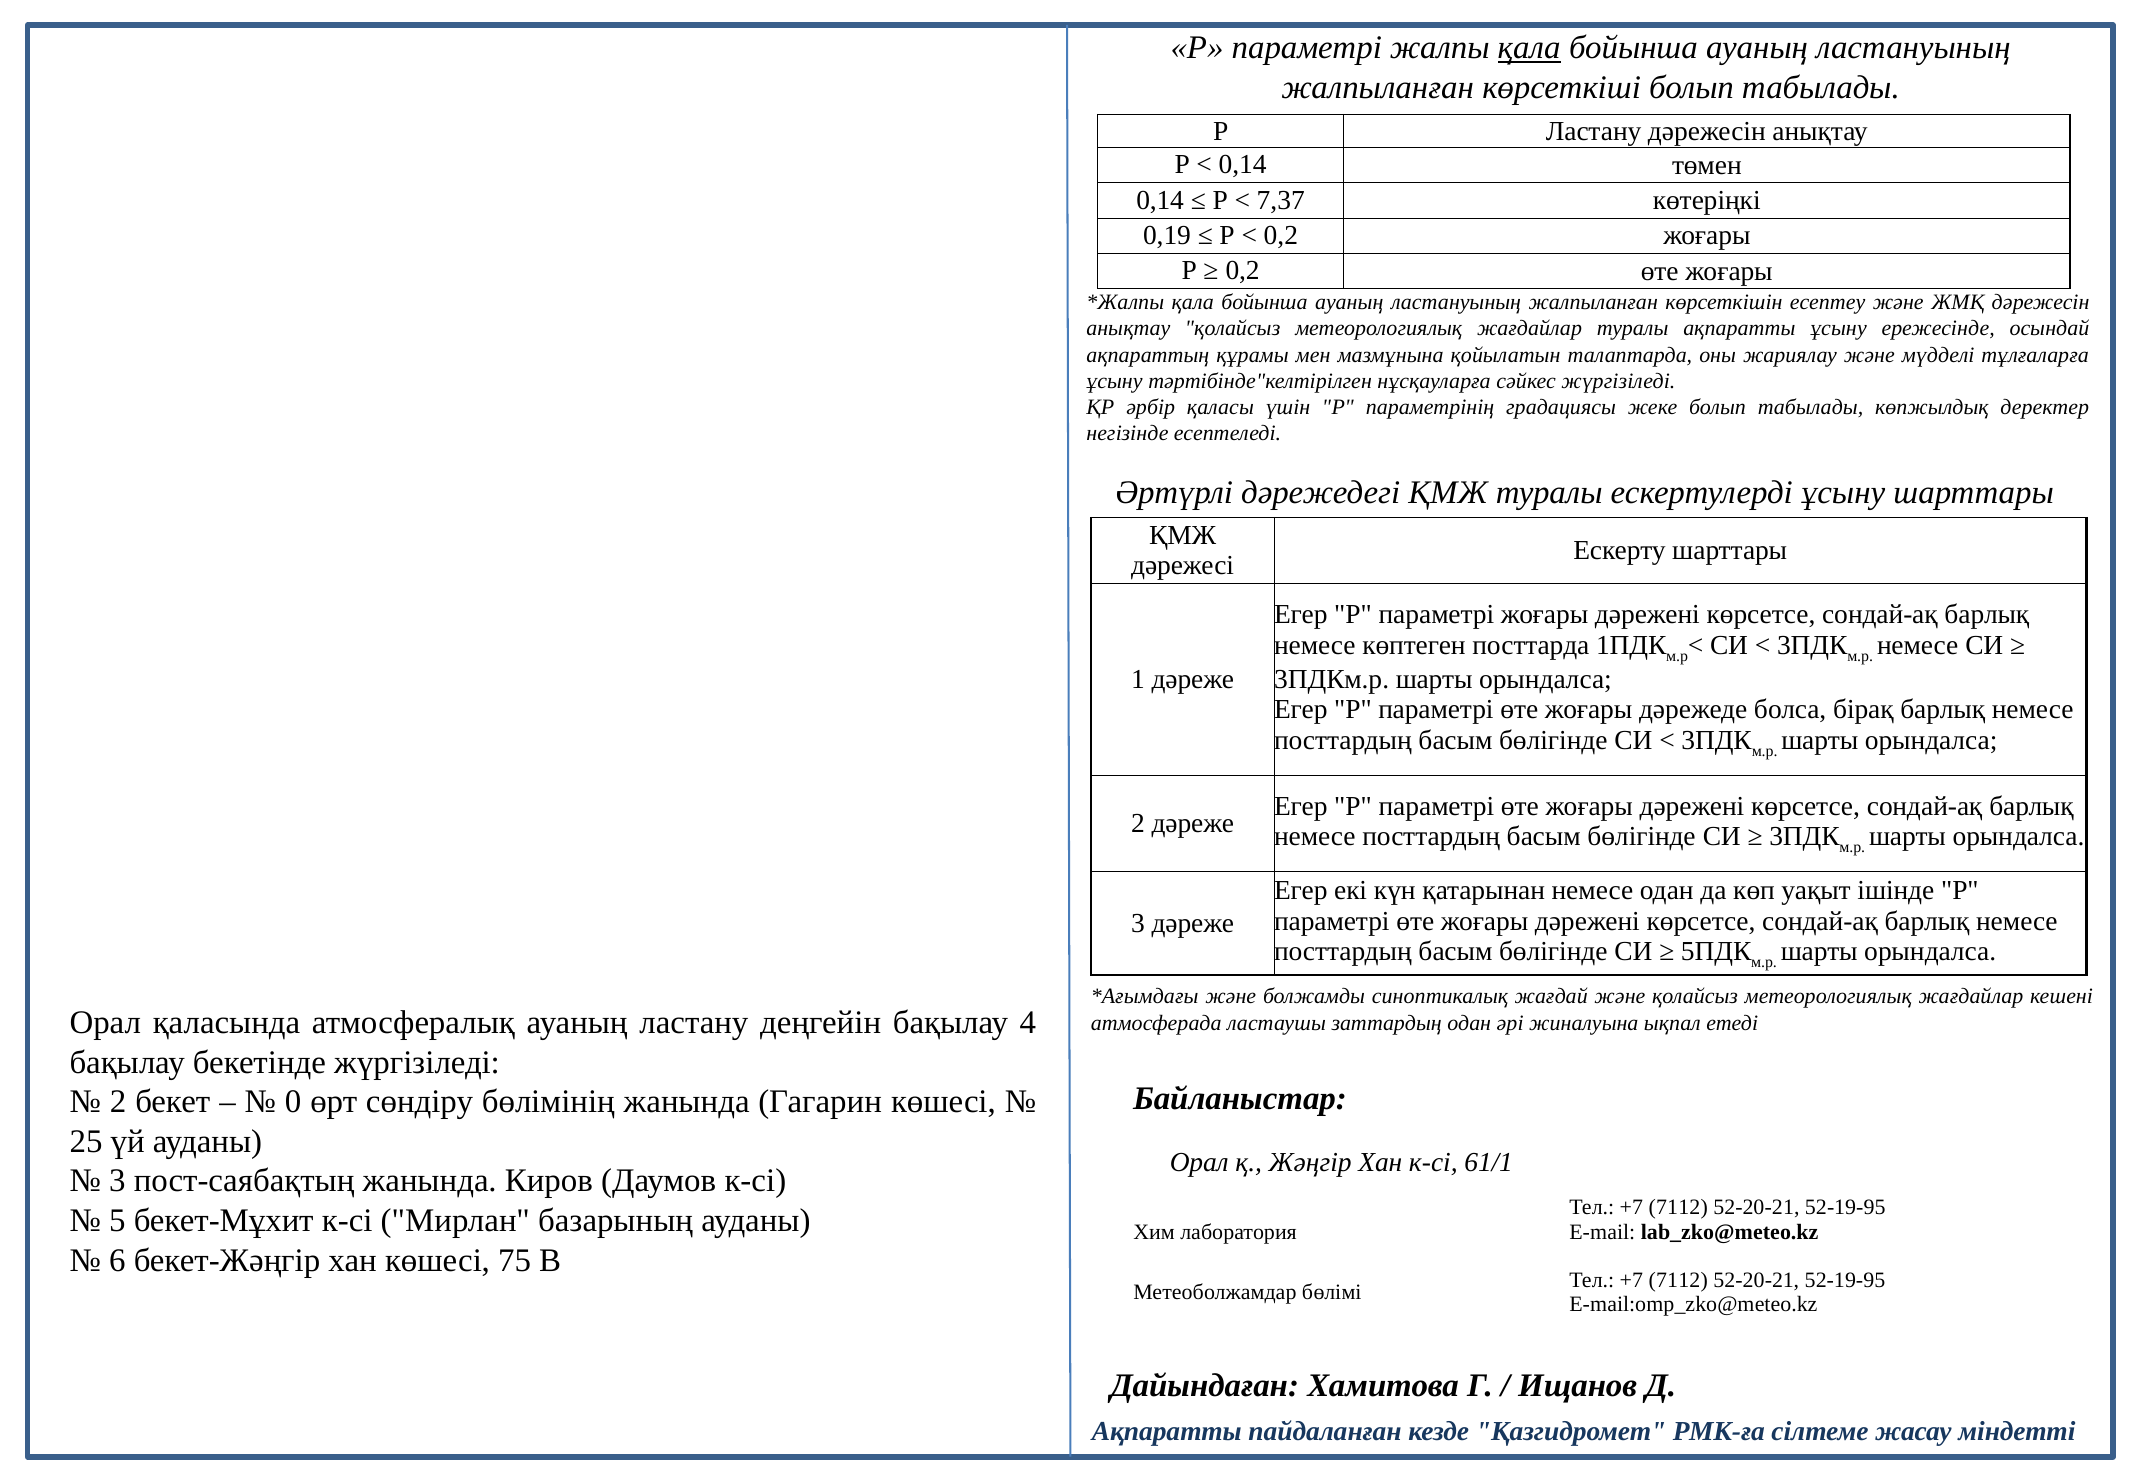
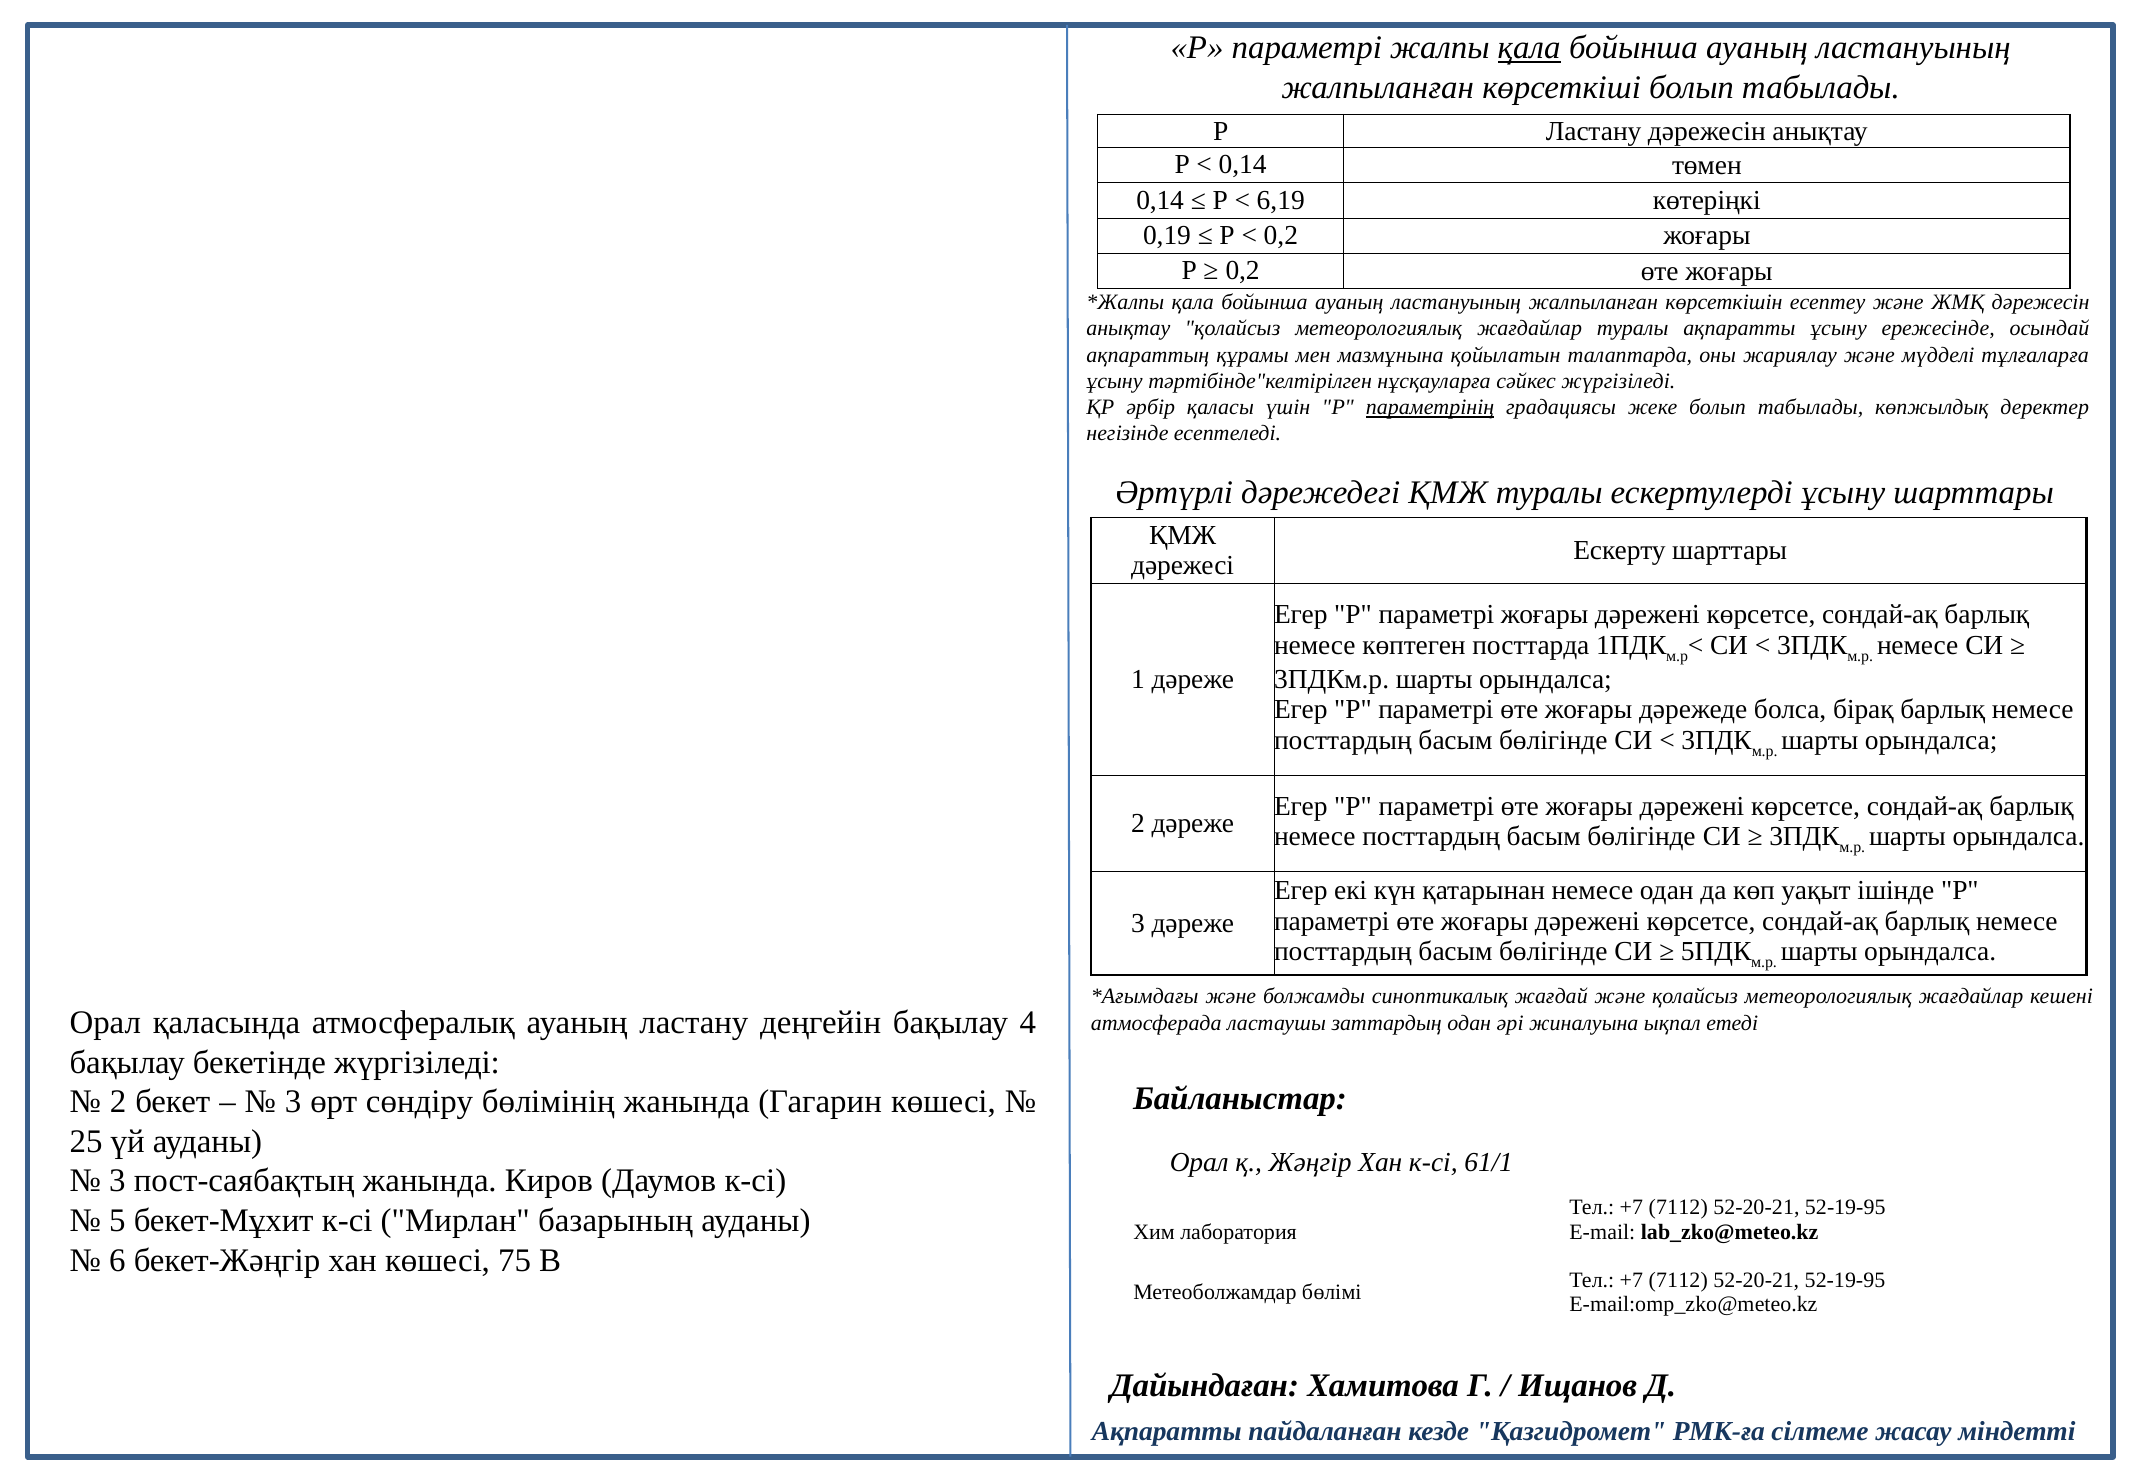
7,37: 7,37 -> 6,19
параметрінің underline: none -> present
0 at (293, 1102): 0 -> 3
